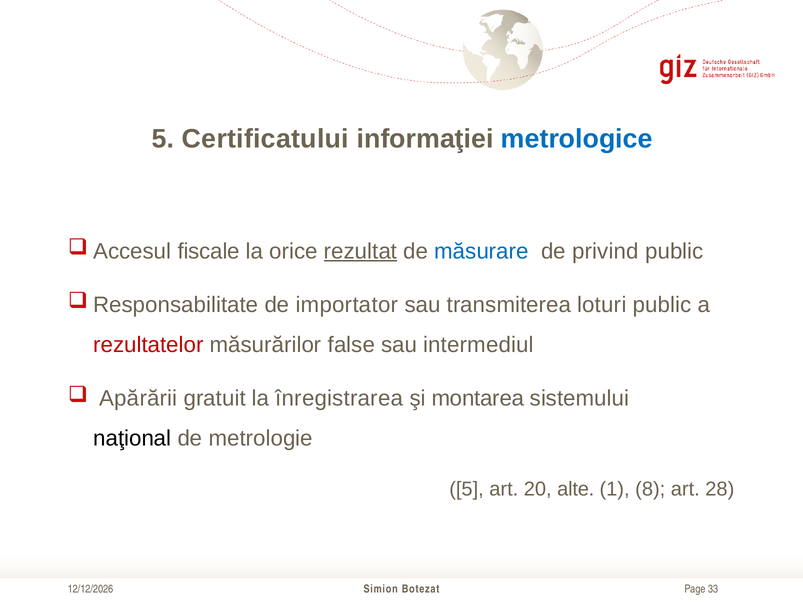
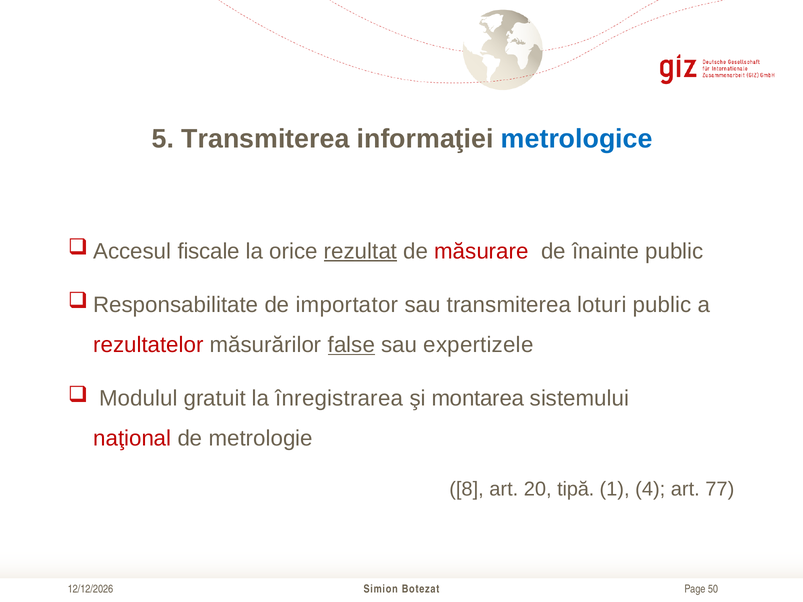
5 Certificatului: Certificatului -> Transmiterea
măsurare colour: blue -> red
privind: privind -> înainte
false underline: none -> present
intermediul: intermediul -> expertizele
Apărării: Apărării -> Modulul
naţional colour: black -> red
5 at (467, 489): 5 -> 8
alte: alte -> tipă
8: 8 -> 4
28: 28 -> 77
33: 33 -> 50
